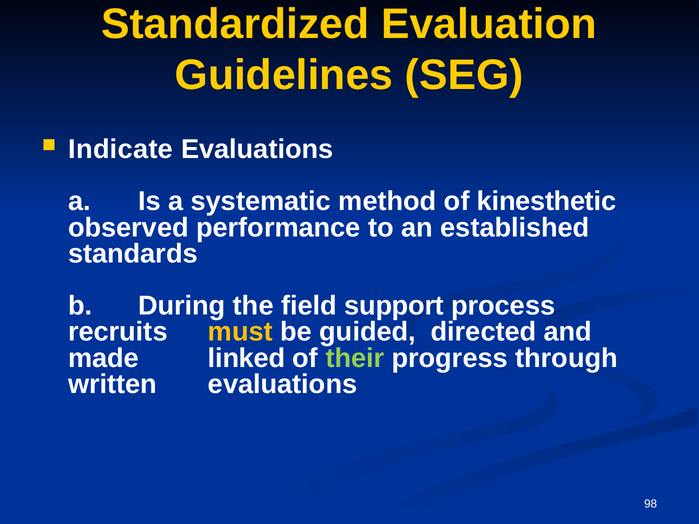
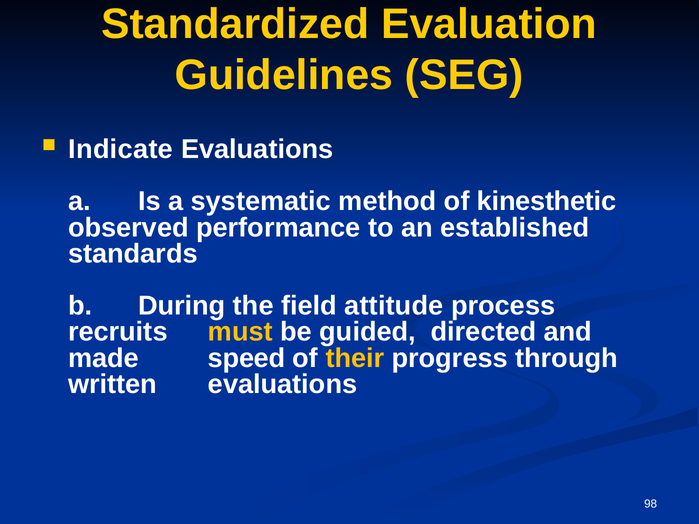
support: support -> attitude
linked: linked -> speed
their colour: light green -> yellow
